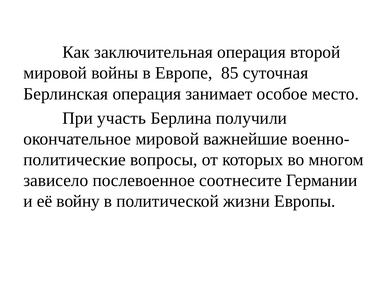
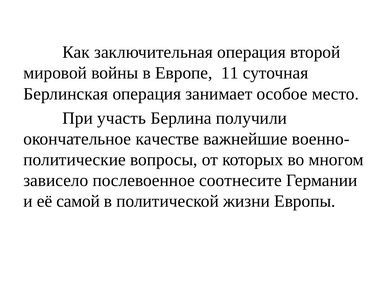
85: 85 -> 11
окончательное мировой: мировой -> качестве
войну: войну -> самой
